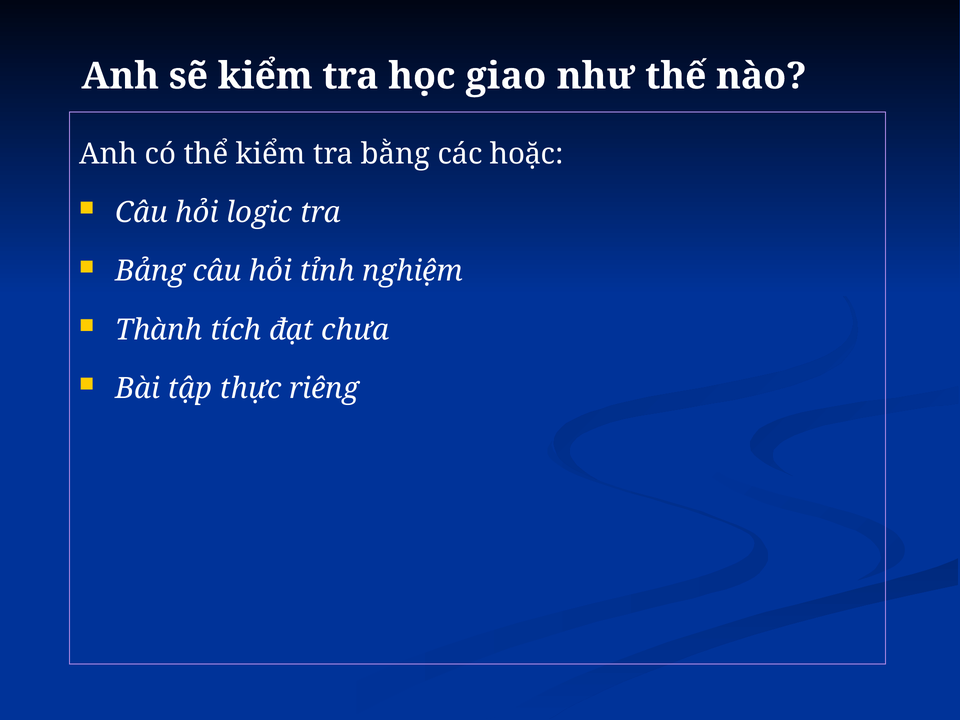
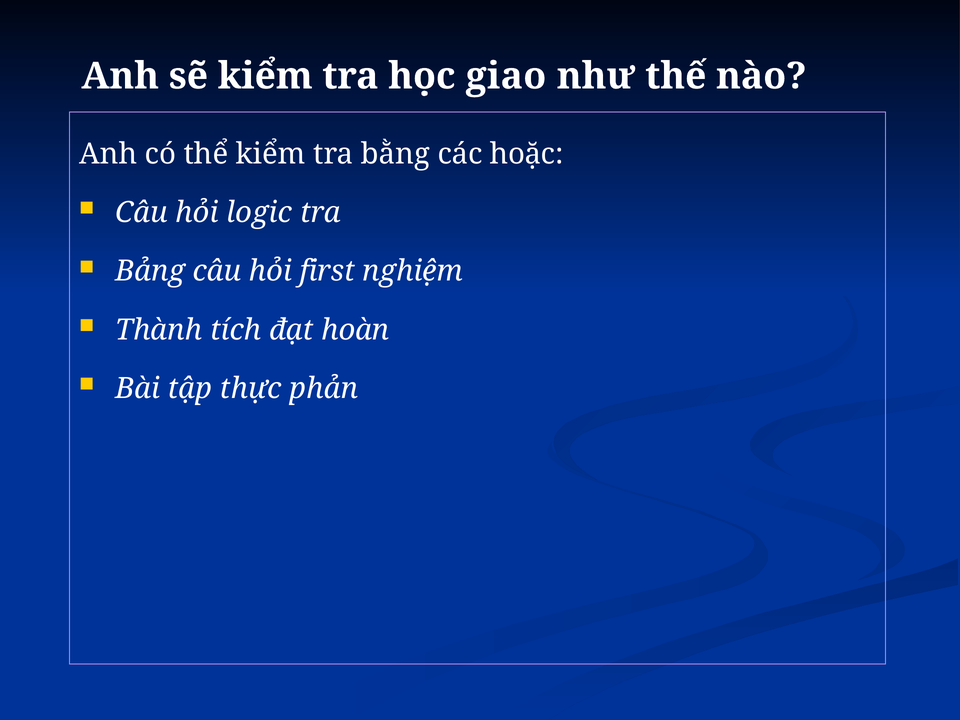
tỉnh: tỉnh -> first
chưa: chưa -> hoàn
riêng: riêng -> phản
